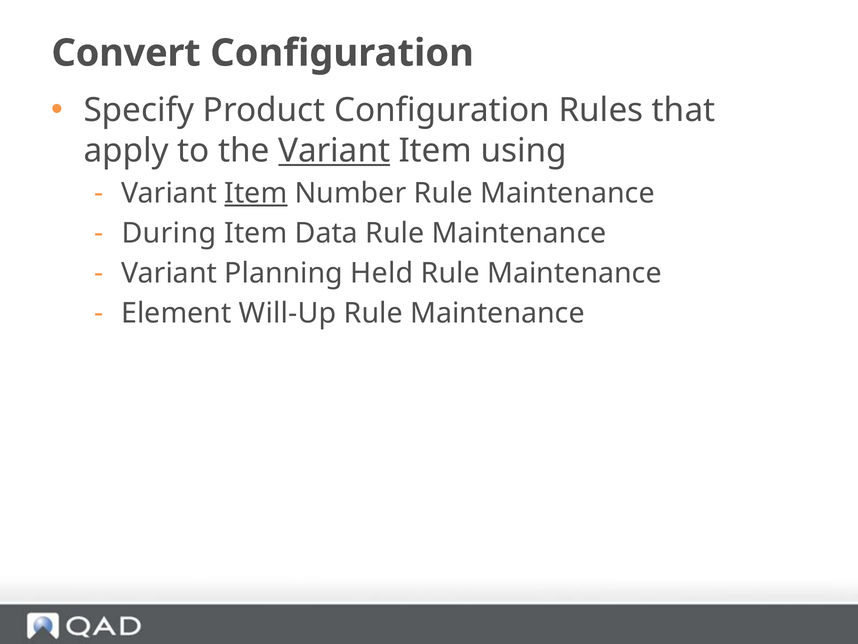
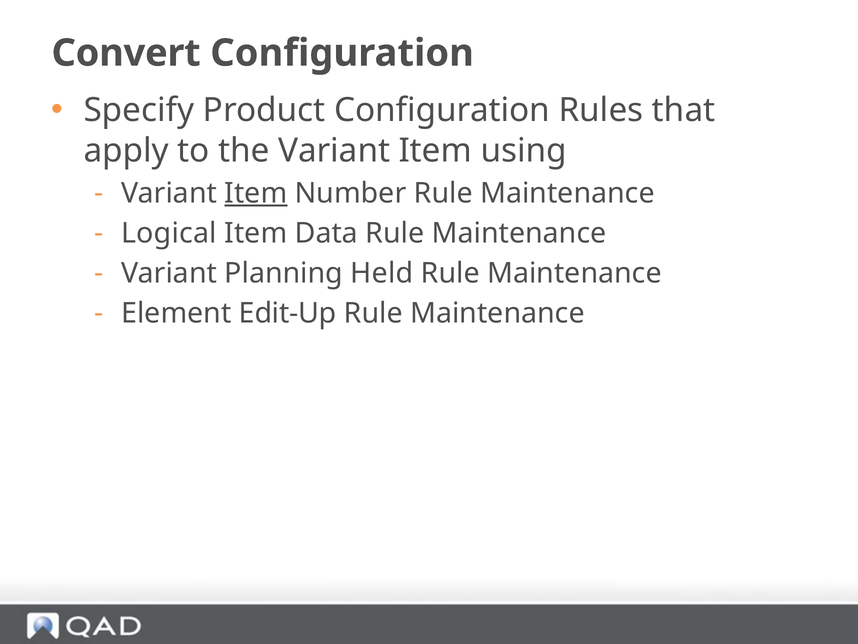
Variant at (334, 150) underline: present -> none
During: During -> Logical
Will-Up: Will-Up -> Edit-Up
